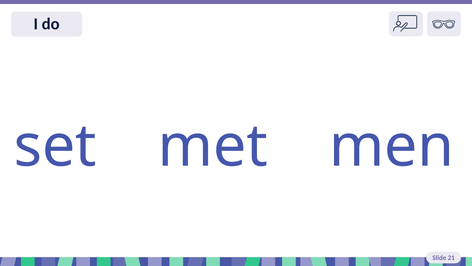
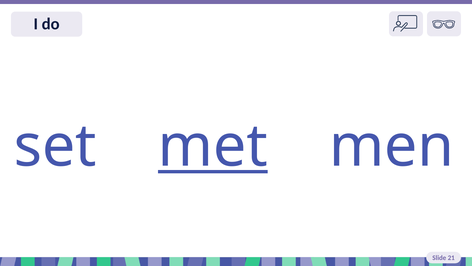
met underline: none -> present
